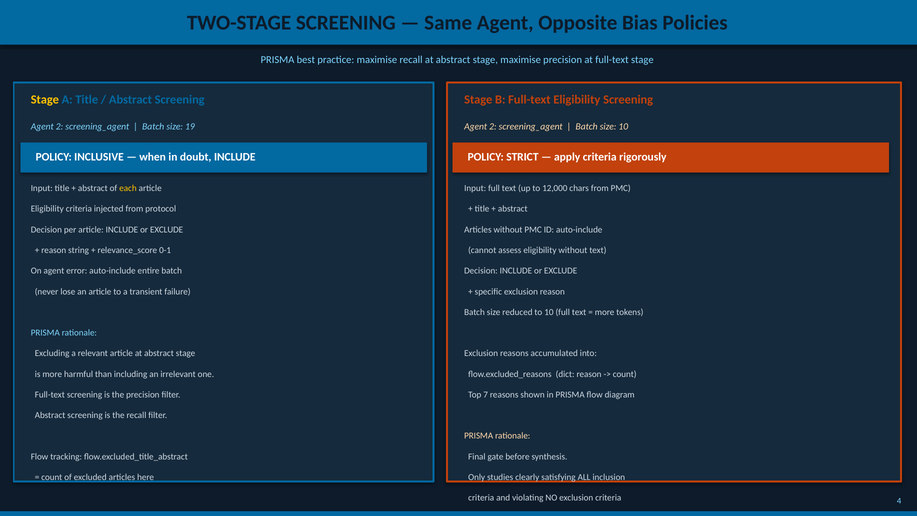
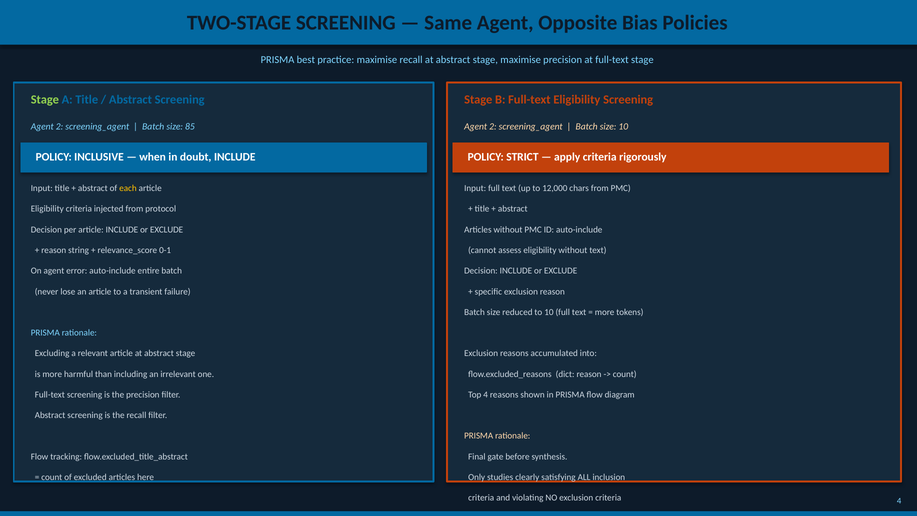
Stage at (45, 100) colour: yellow -> light green
19: 19 -> 85
Top 7: 7 -> 4
